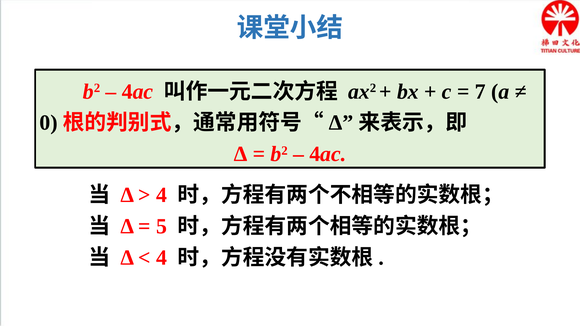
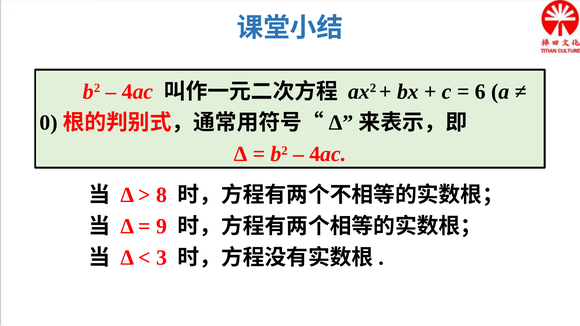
7: 7 -> 6
4 at (161, 195): 4 -> 8
5: 5 -> 9
4 at (161, 258): 4 -> 3
